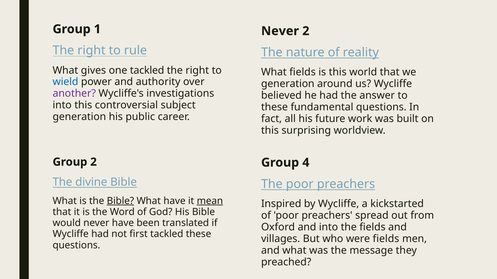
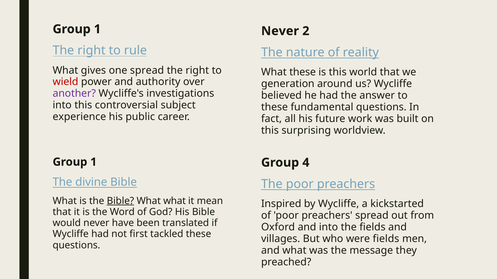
one tackled: tackled -> spread
What fields: fields -> these
wield colour: blue -> red
generation at (79, 117): generation -> experience
2 at (94, 162): 2 -> 1
What have: have -> what
mean underline: present -> none
